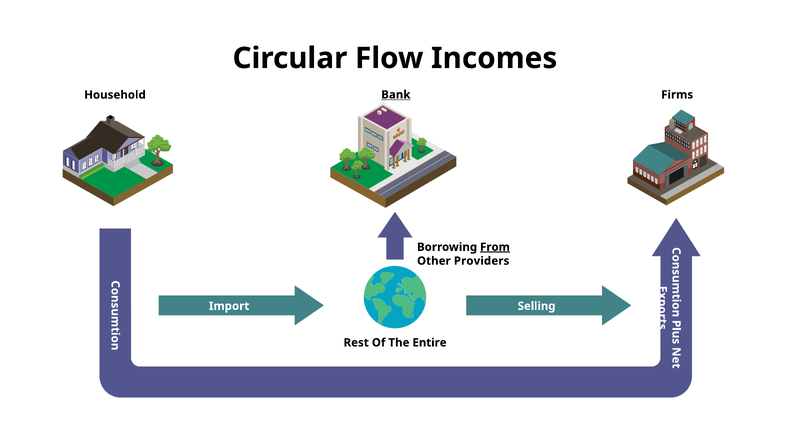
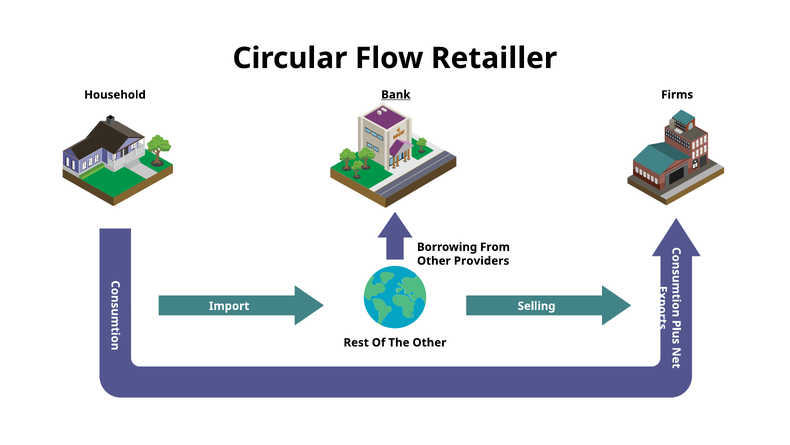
Incomes: Incomes -> Retailler
From underline: present -> none
The Entire: Entire -> Other
